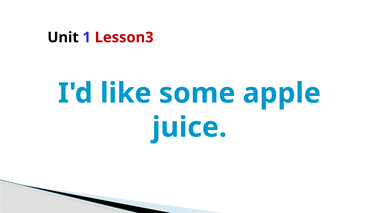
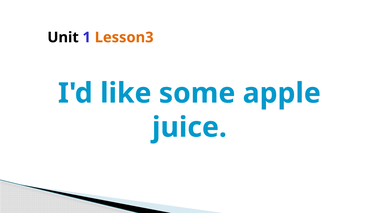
Lesson3 colour: red -> orange
